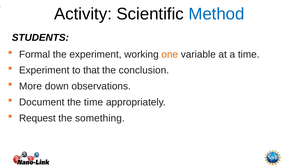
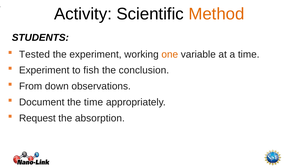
Method colour: blue -> orange
Formal: Formal -> Tested
that: that -> fish
More: More -> From
something: something -> absorption
